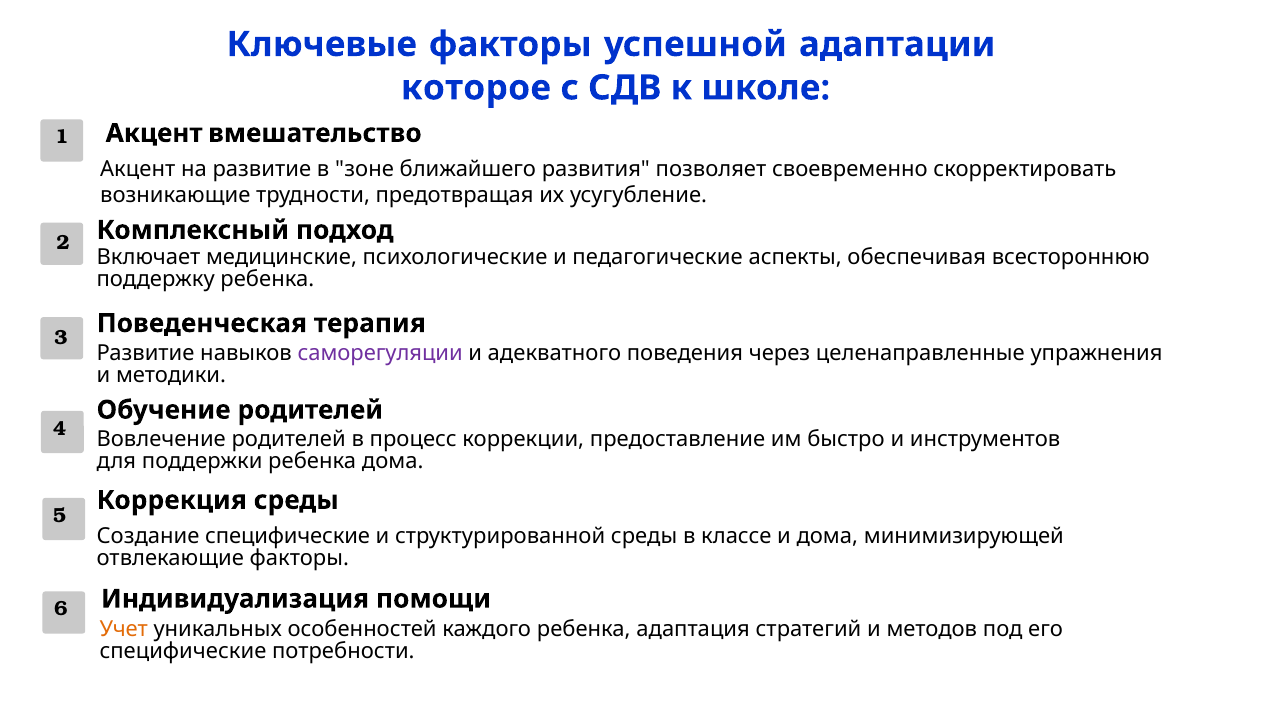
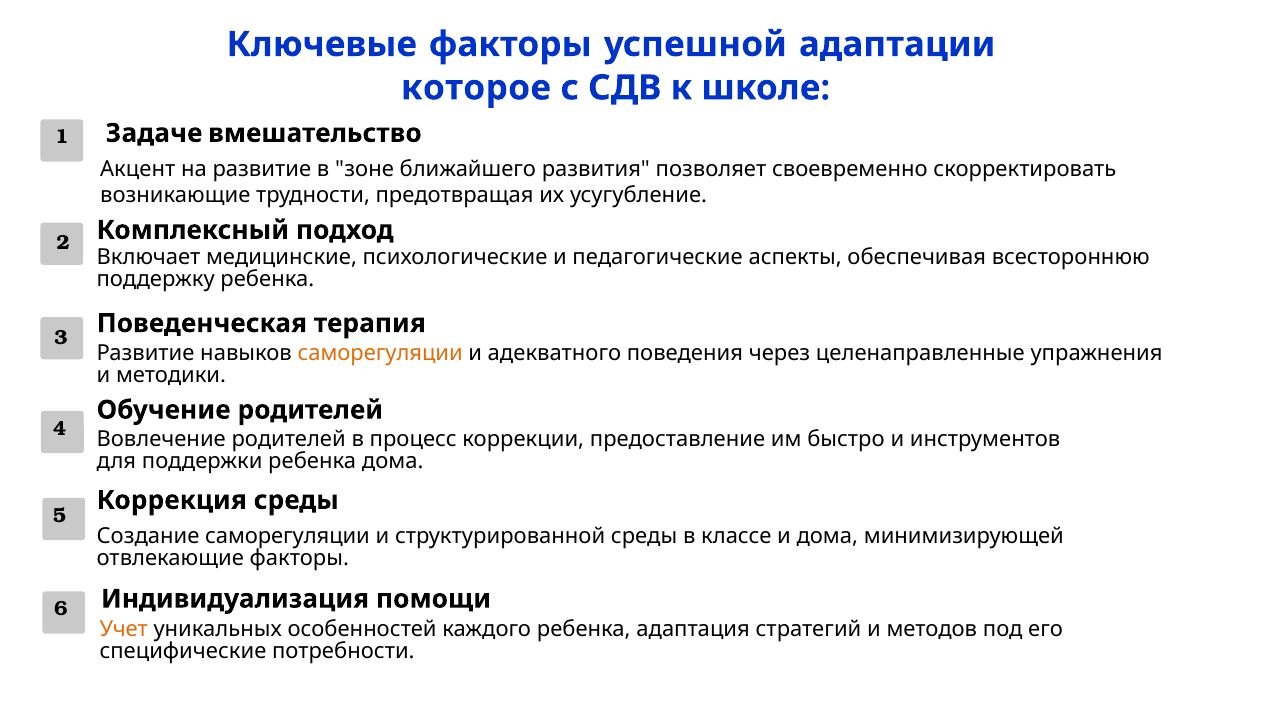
1 Акцент: Акцент -> Задаче
саморегуляции at (380, 353) colour: purple -> orange
Создание специфические: специфические -> саморегуляции
